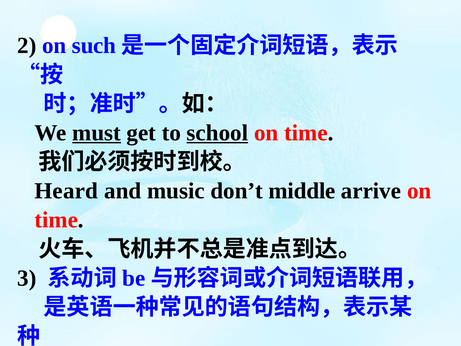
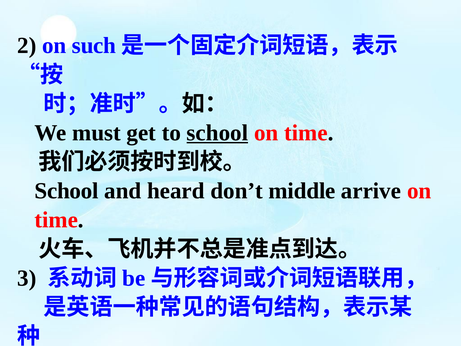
must underline: present -> none
Heard at (66, 191): Heard -> School
music: music -> heard
